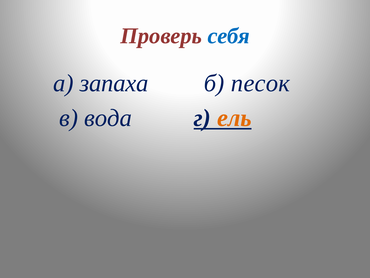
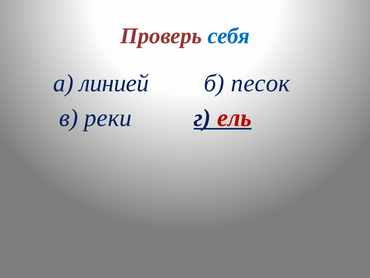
запаха: запаха -> линией
вода: вода -> реки
ель colour: orange -> red
